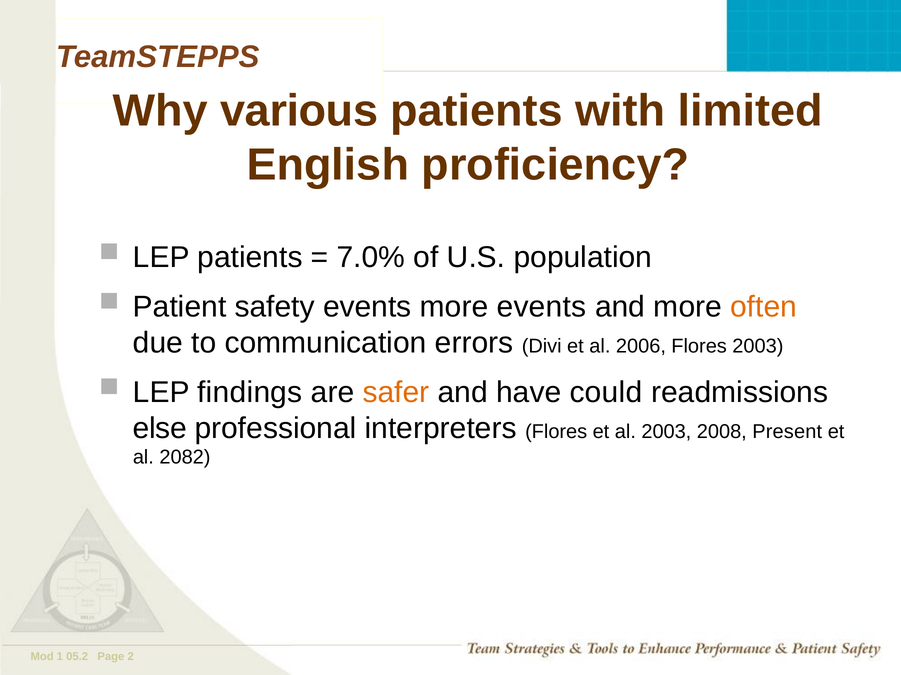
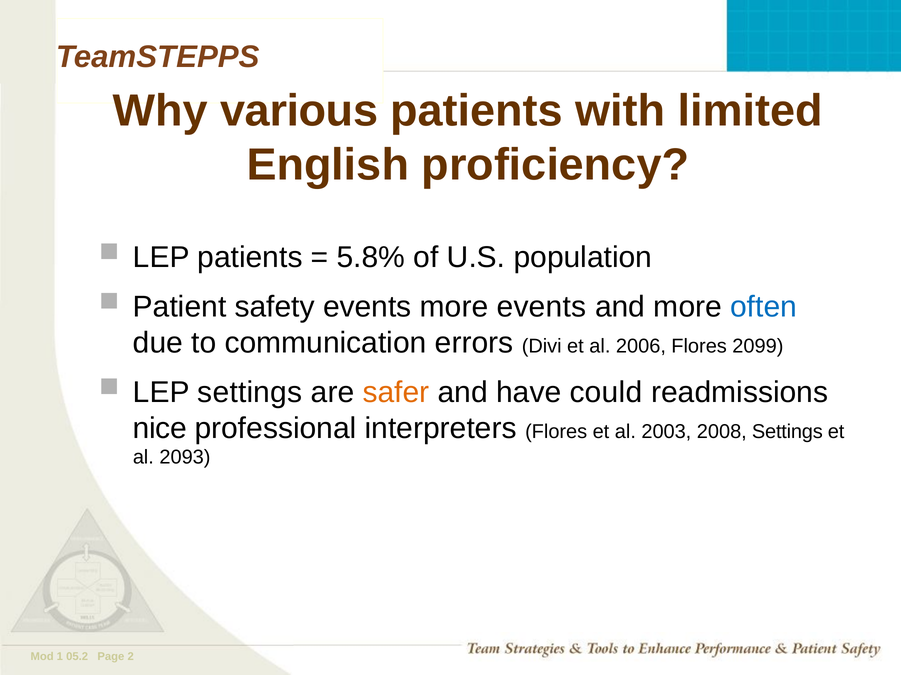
7.0%: 7.0% -> 5.8%
often colour: orange -> blue
Flores 2003: 2003 -> 2099
LEP findings: findings -> settings
else: else -> nice
2008 Present: Present -> Settings
2082: 2082 -> 2093
